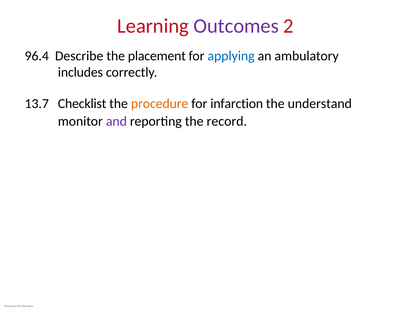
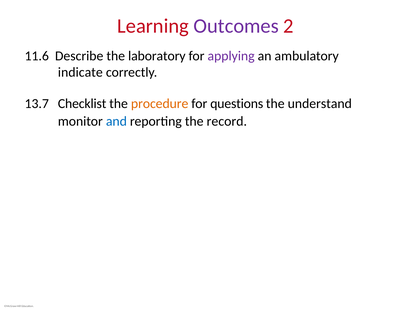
96.4: 96.4 -> 11.6
placement: placement -> laboratory
applying colour: blue -> purple
includes: includes -> indicate
infarction: infarction -> questions
and colour: purple -> blue
